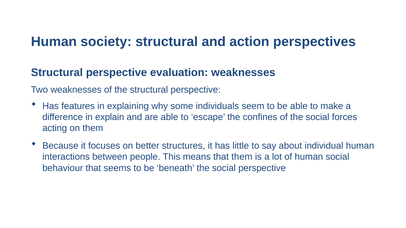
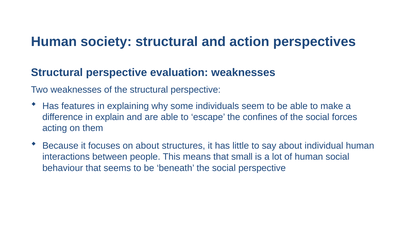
on better: better -> about
that them: them -> small
